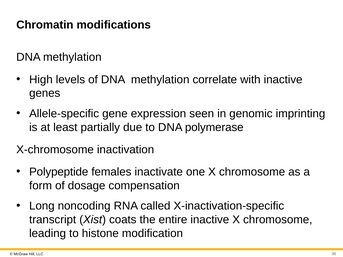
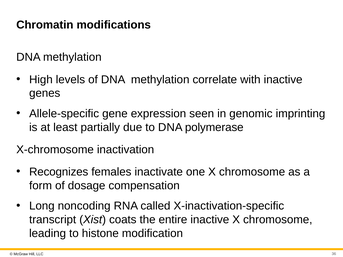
Polypeptide: Polypeptide -> Recognizes
